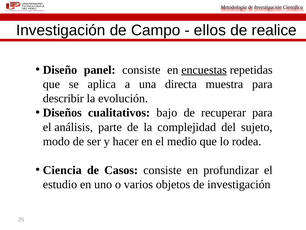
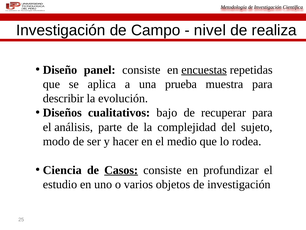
ellos: ellos -> nivel
realice: realice -> realiza
directa: directa -> prueba
Casos underline: none -> present
